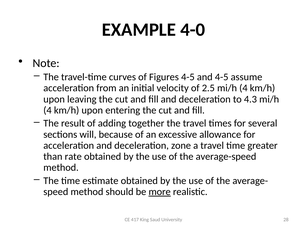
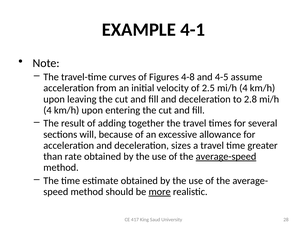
4-0: 4-0 -> 4-1
Figures 4-5: 4-5 -> 4-8
4.3: 4.3 -> 2.8
zone: zone -> sizes
average-speed underline: none -> present
